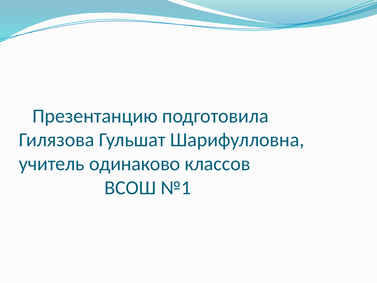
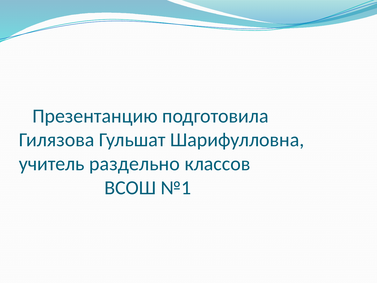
одинаково: одинаково -> раздельно
